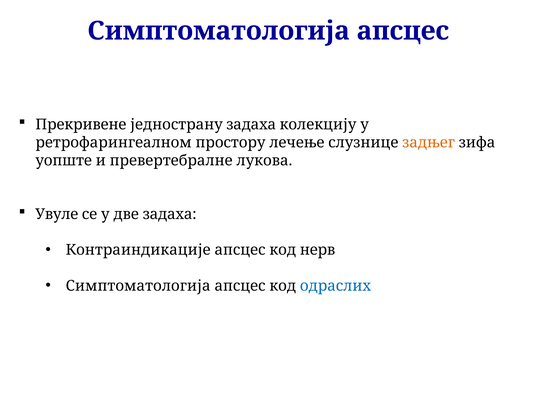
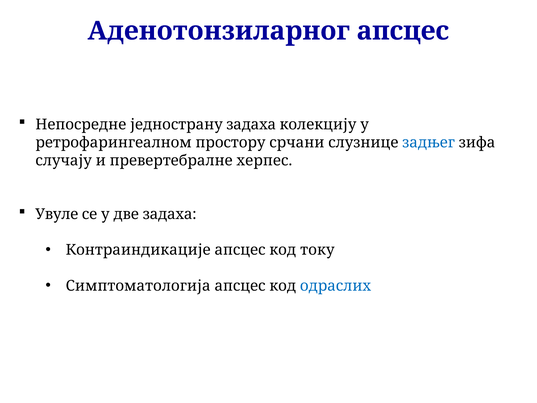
Симптоматологија at (219, 31): Симптоматологија -> Аденотонзиларног
Прекривене: Прекривене -> Непосредне
лечење: лечење -> срчани
задњег colour: orange -> blue
уопште: уопште -> случају
лукова: лукова -> херпес
нерв: нерв -> току
